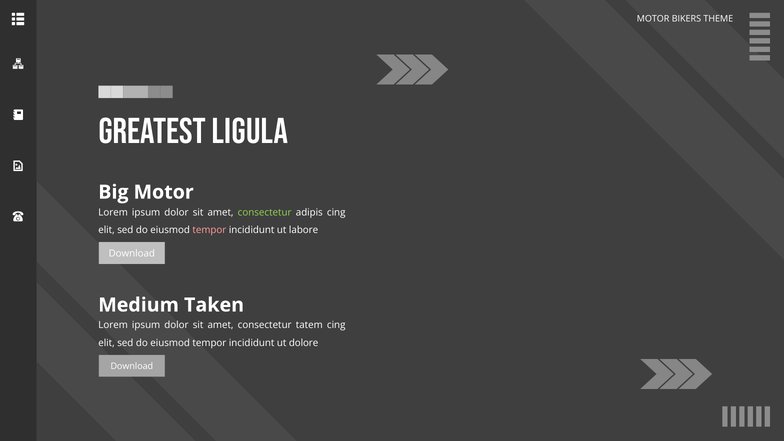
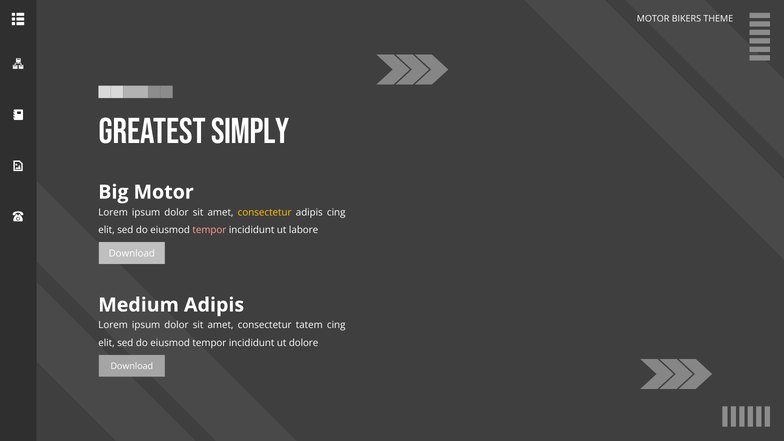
Ligula: Ligula -> Simply
consectetur at (265, 212) colour: light green -> yellow
Medium Taken: Taken -> Adipis
